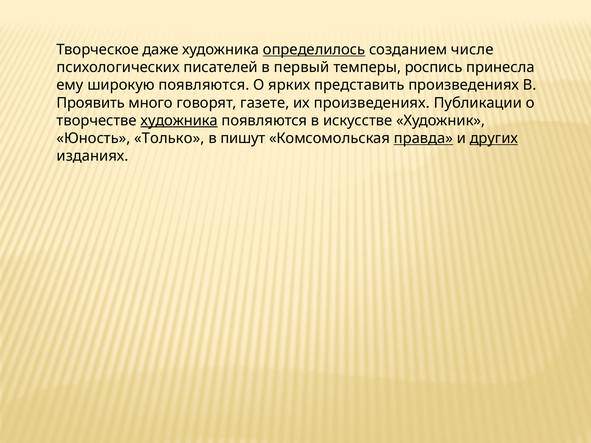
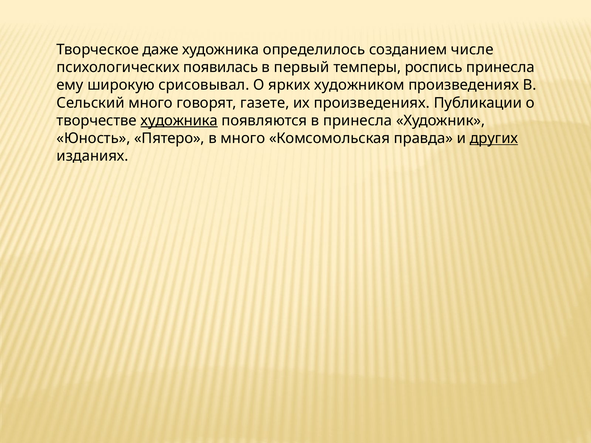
определилось underline: present -> none
писателей: писателей -> появилась
широкую появляются: появляются -> срисовывал
представить: представить -> художником
Проявить: Проявить -> Сельский
в искусстве: искусстве -> принесла
Только: Только -> Пятеро
в пишут: пишут -> много
правда underline: present -> none
